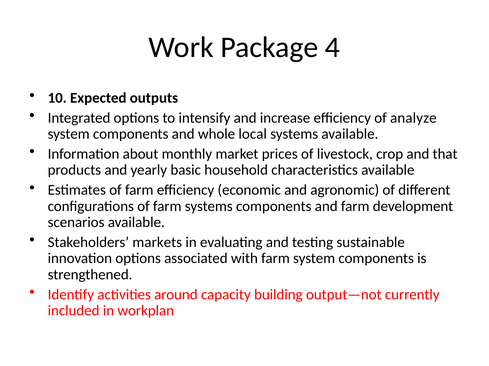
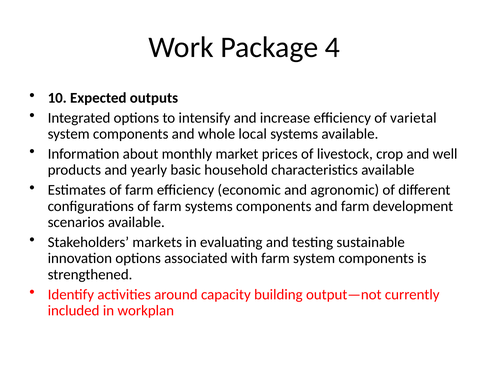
analyze: analyze -> varietal
that: that -> well
